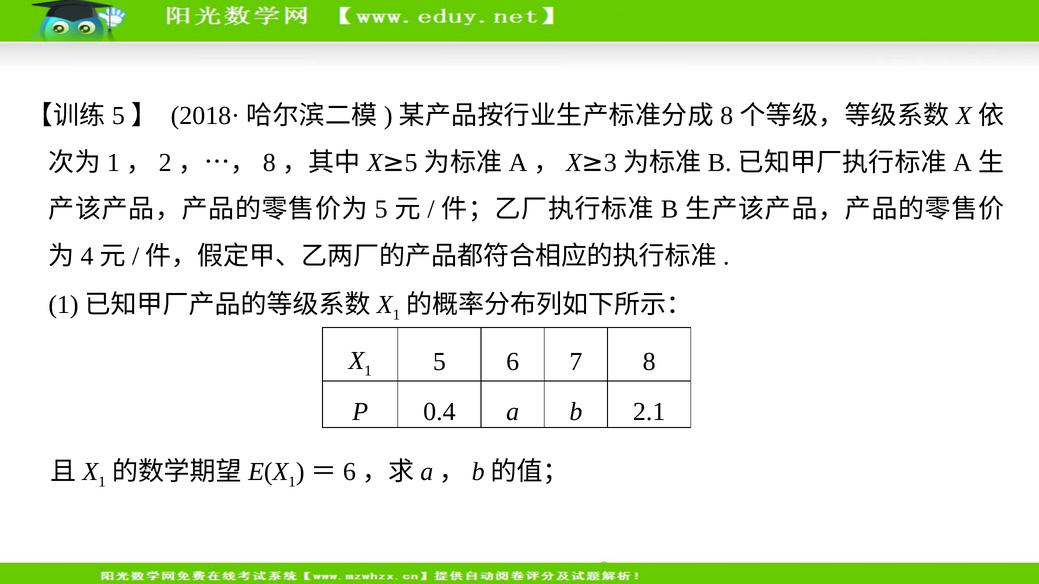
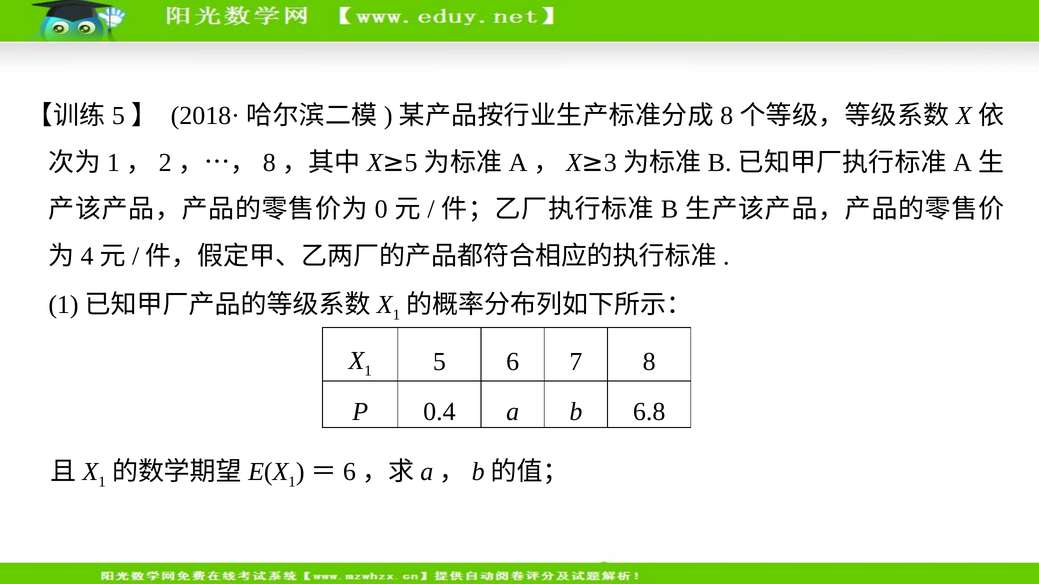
5 at (381, 209): 5 -> 0
2.1: 2.1 -> 6.8
